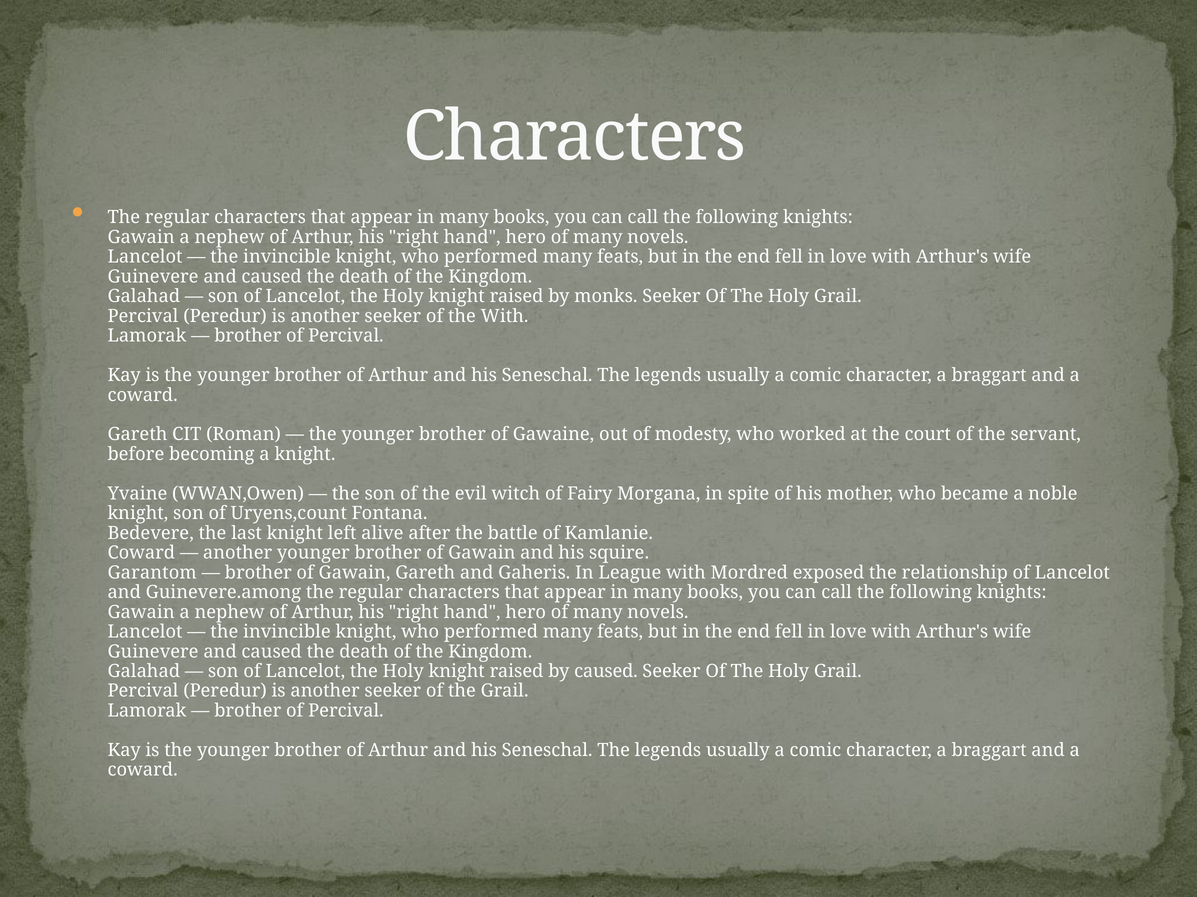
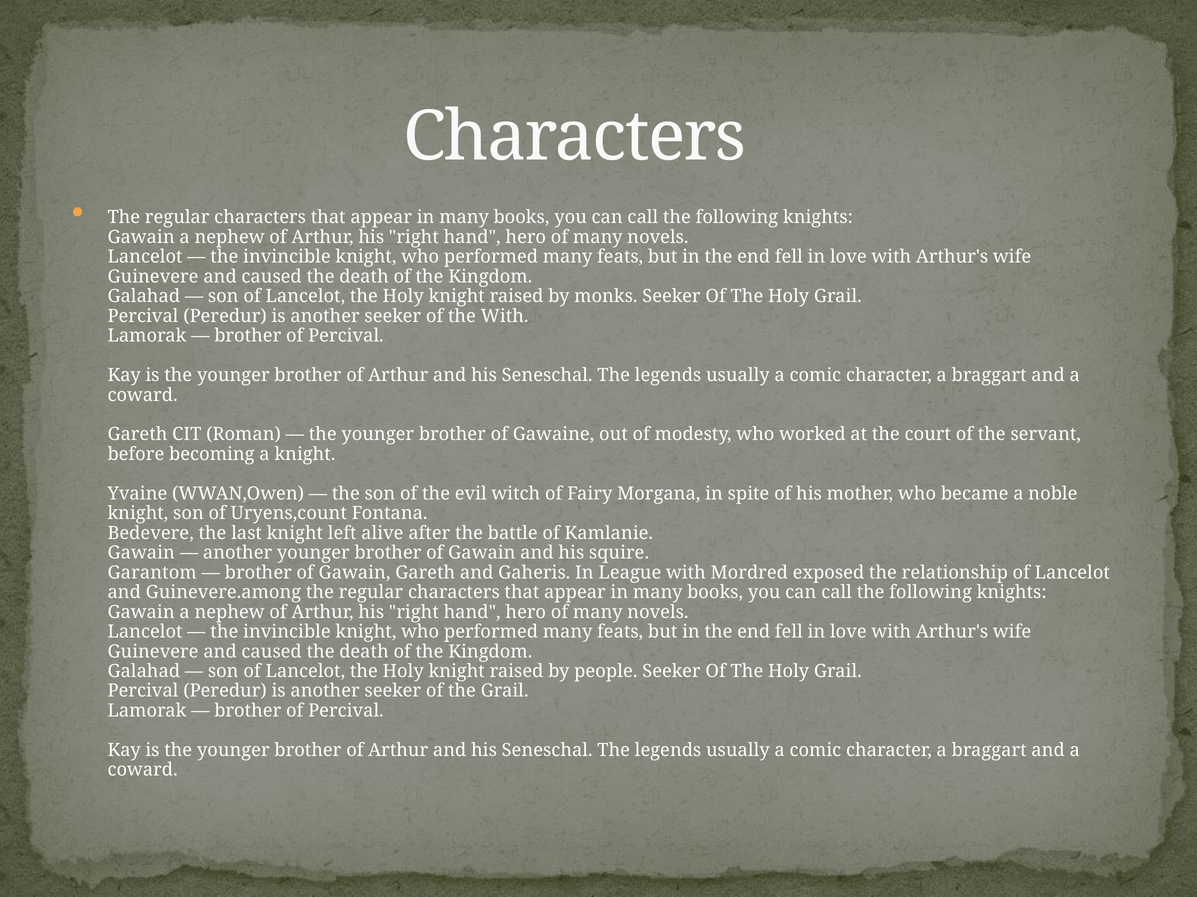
Coward at (141, 553): Coward -> Gawain
by caused: caused -> people
